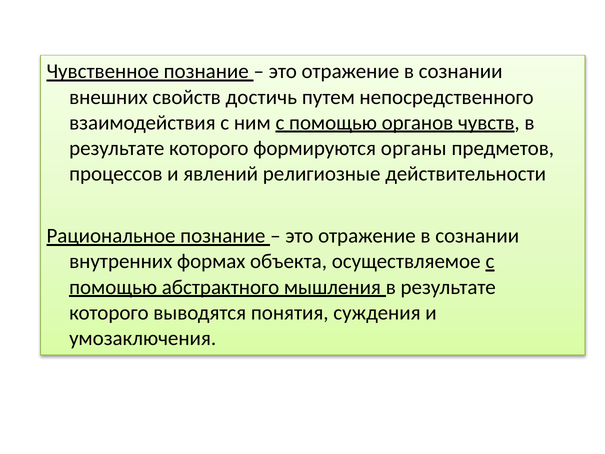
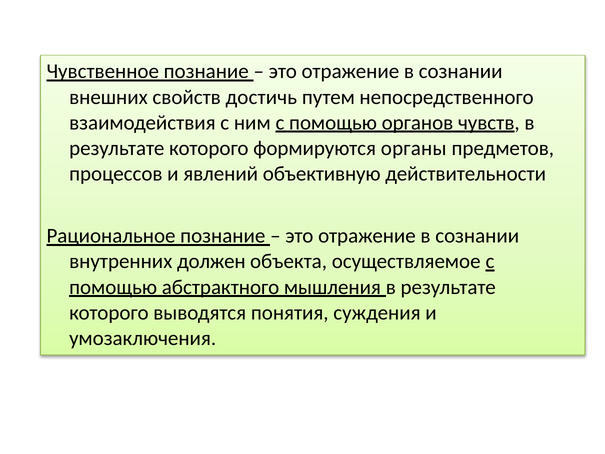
религиозные: религиозные -> объективную
формах: формах -> должен
